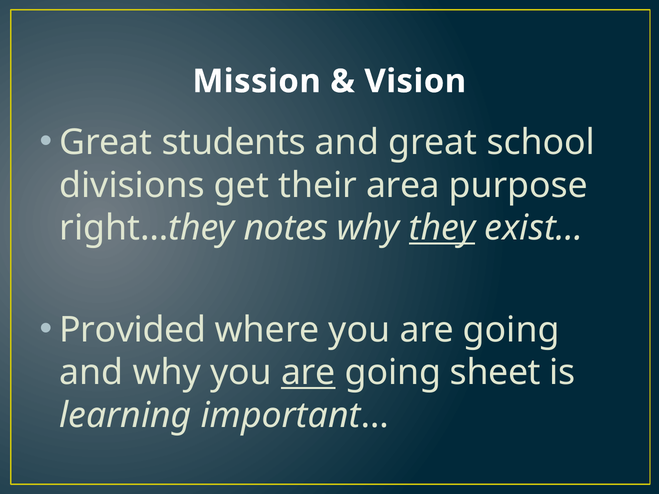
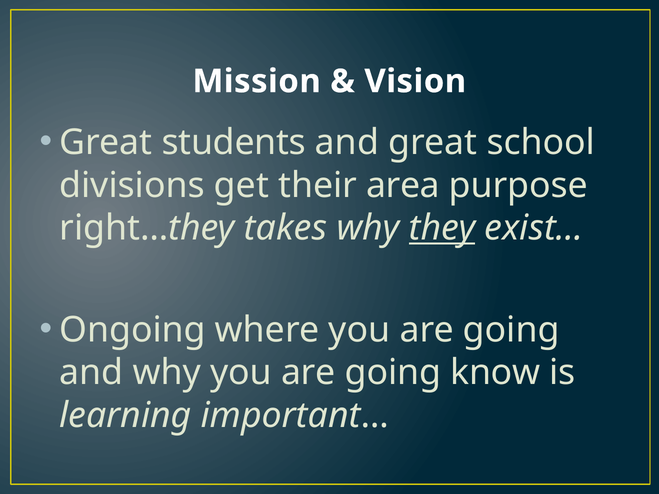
notes: notes -> takes
Provided: Provided -> Ongoing
are at (308, 373) underline: present -> none
sheet: sheet -> know
